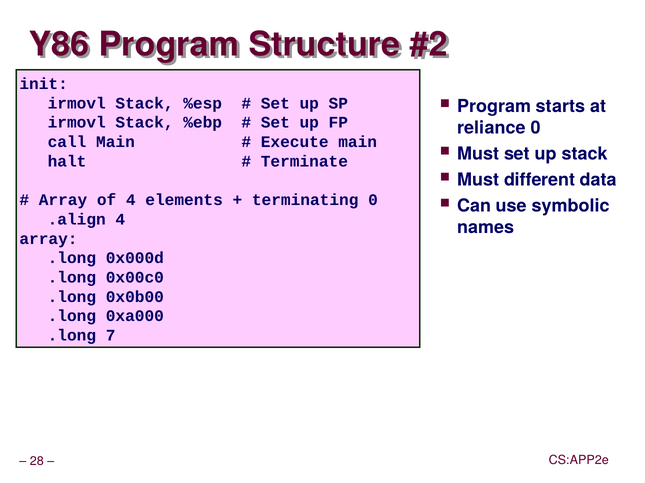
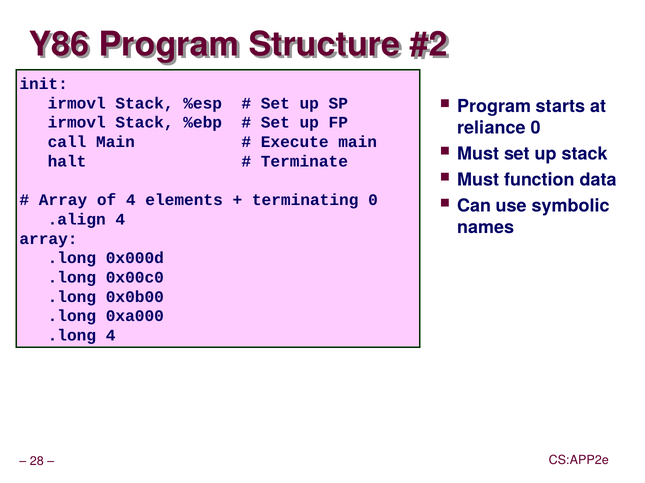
different: different -> function
.long 7: 7 -> 4
